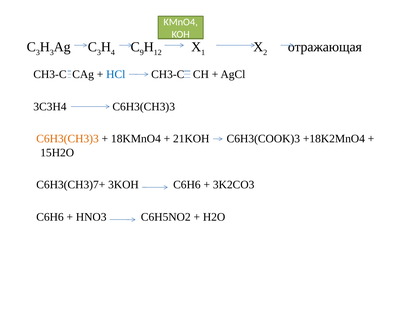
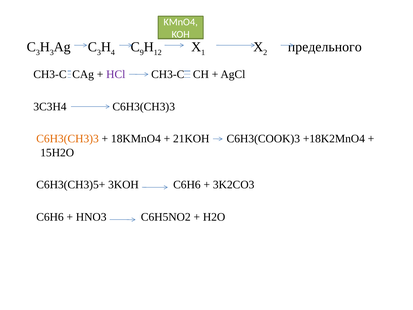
отражающая: отражающая -> предельного
HCl colour: blue -> purple
C6H3(CH3)7+: C6H3(CH3)7+ -> C6H3(CH3)5+
